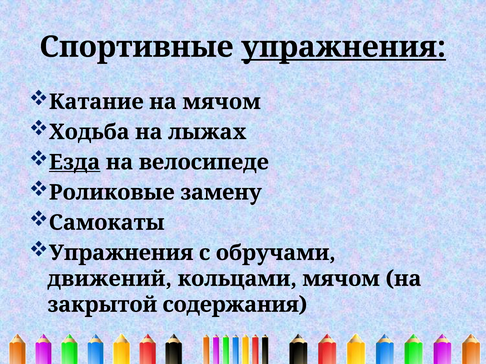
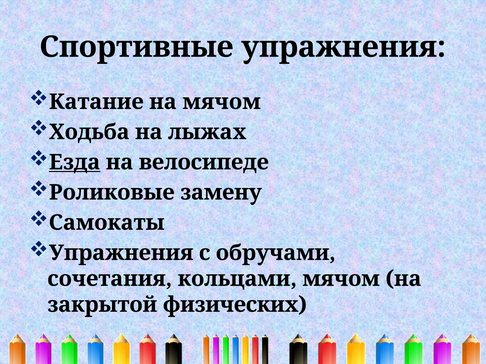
упражнения at (344, 47) underline: present -> none
движений: движений -> сочетания
содержания: содержания -> физических
